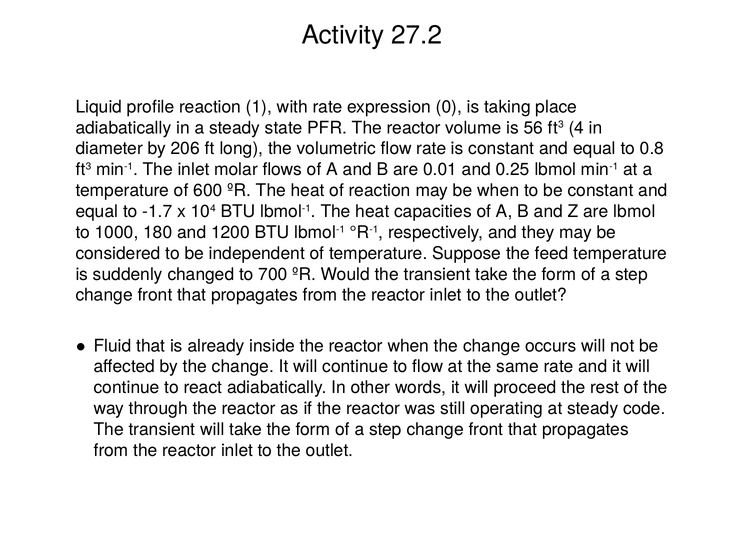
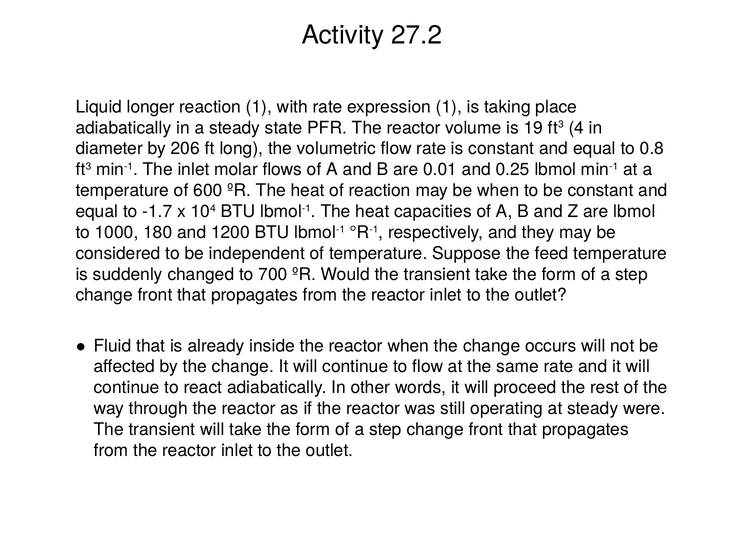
profile: profile -> longer
expression 0: 0 -> 1
56: 56 -> 19
code: code -> were
